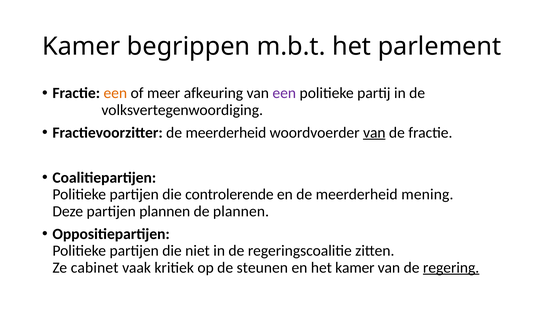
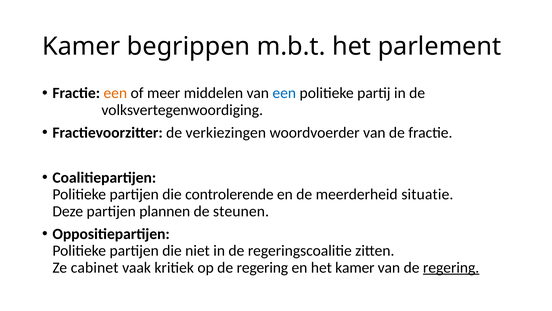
afkeuring: afkeuring -> middelen
een at (284, 93) colour: purple -> blue
Fractievoorzitter de meerderheid: meerderheid -> verkiezingen
van at (374, 132) underline: present -> none
mening: mening -> situatie
de plannen: plannen -> steunen
op de steunen: steunen -> regering
